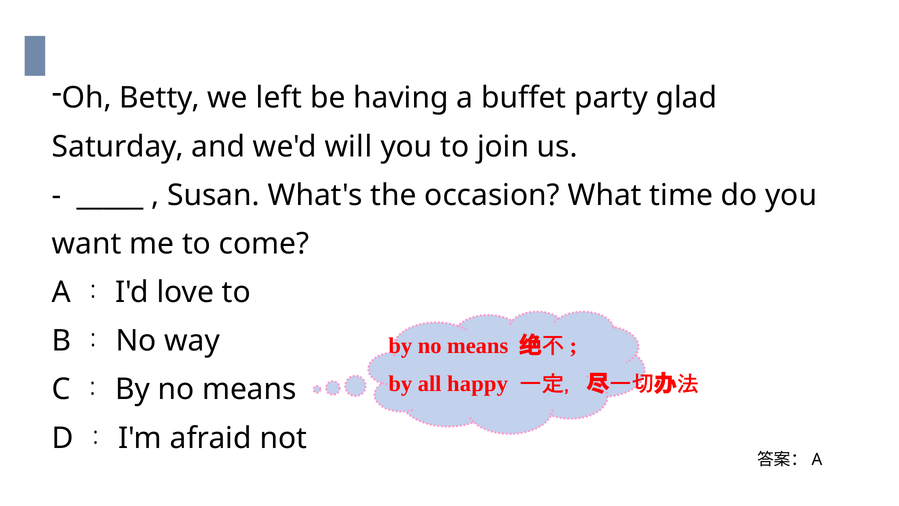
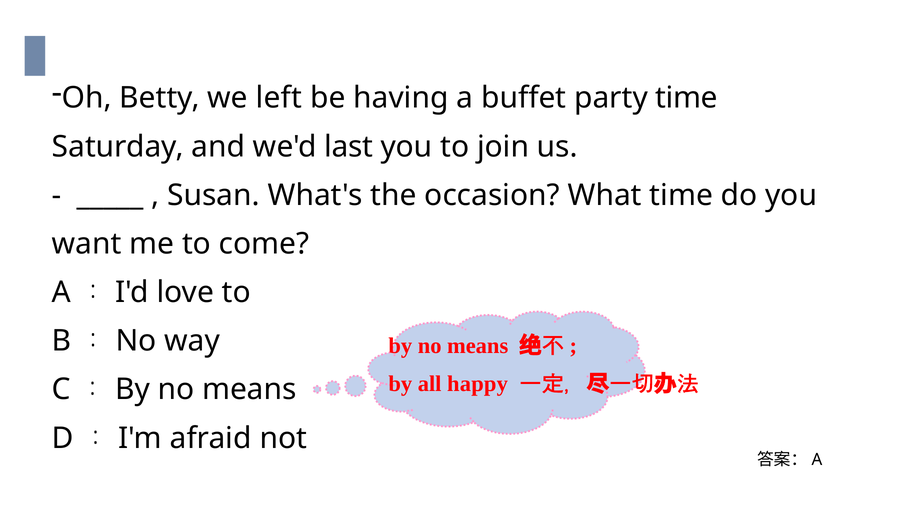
party glad: glad -> time
will: will -> last
